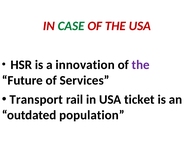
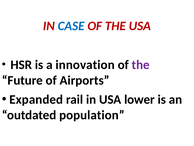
CASE colour: green -> blue
Services: Services -> Airports
Transport: Transport -> Expanded
ticket: ticket -> lower
